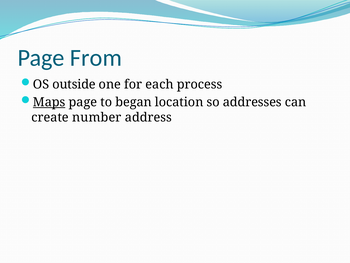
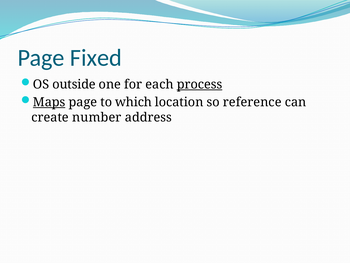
From: From -> Fixed
process underline: none -> present
began: began -> which
addresses: addresses -> reference
